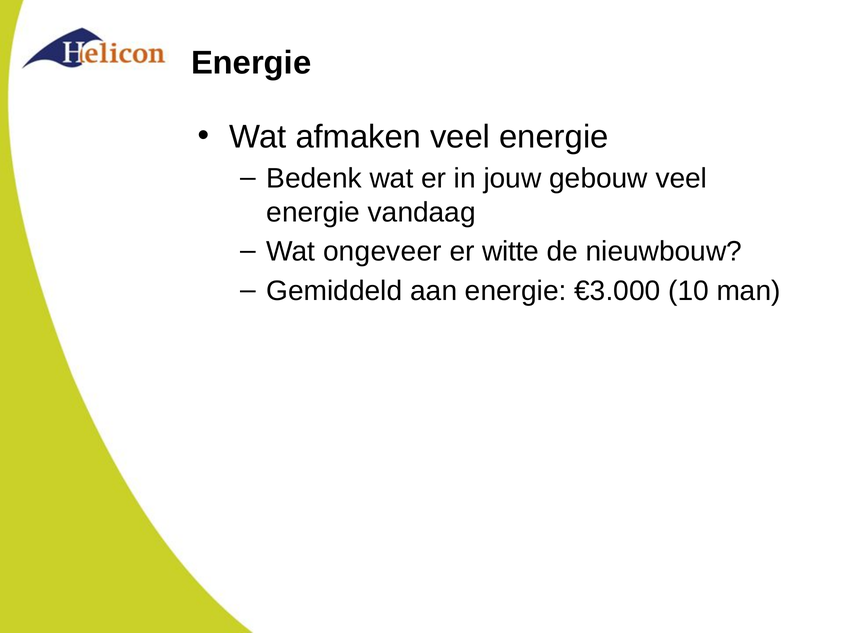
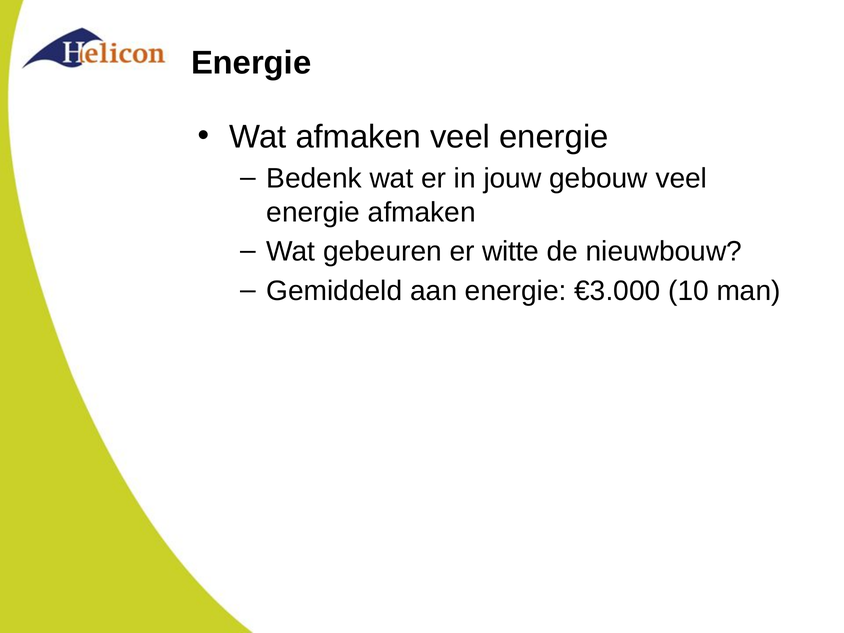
energie vandaag: vandaag -> afmaken
ongeveer: ongeveer -> gebeuren
